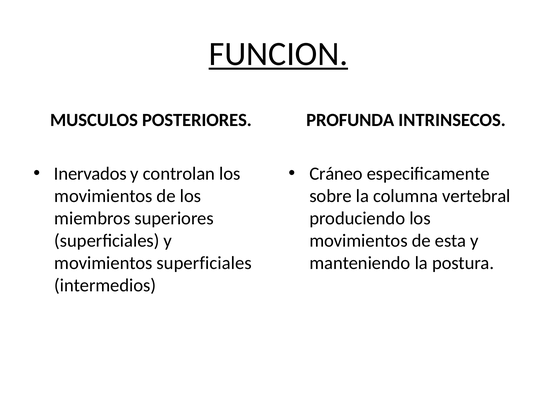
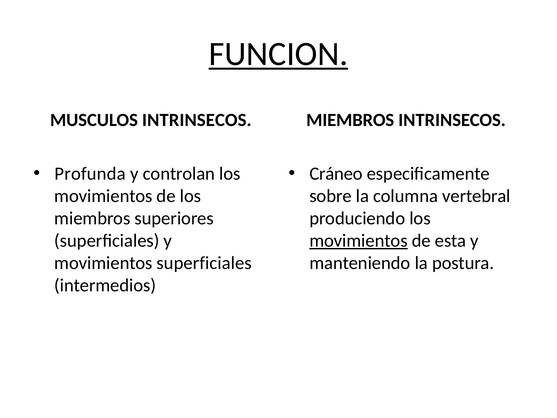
MUSCULOS POSTERIORES: POSTERIORES -> INTRINSECOS
PROFUNDA at (350, 120): PROFUNDA -> MIEMBROS
Inervados: Inervados -> Profunda
movimientos at (359, 241) underline: none -> present
